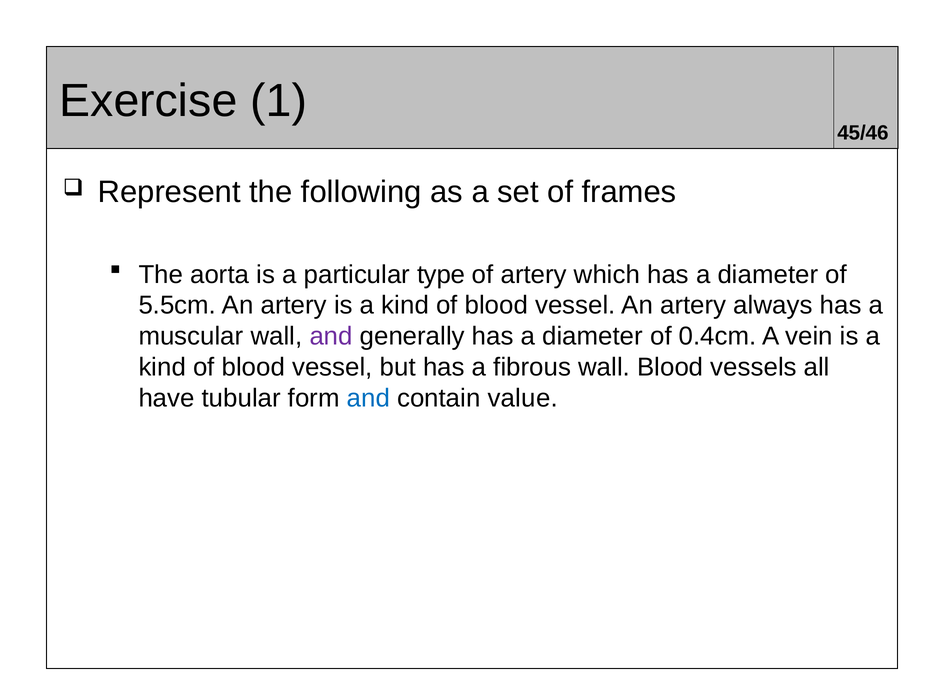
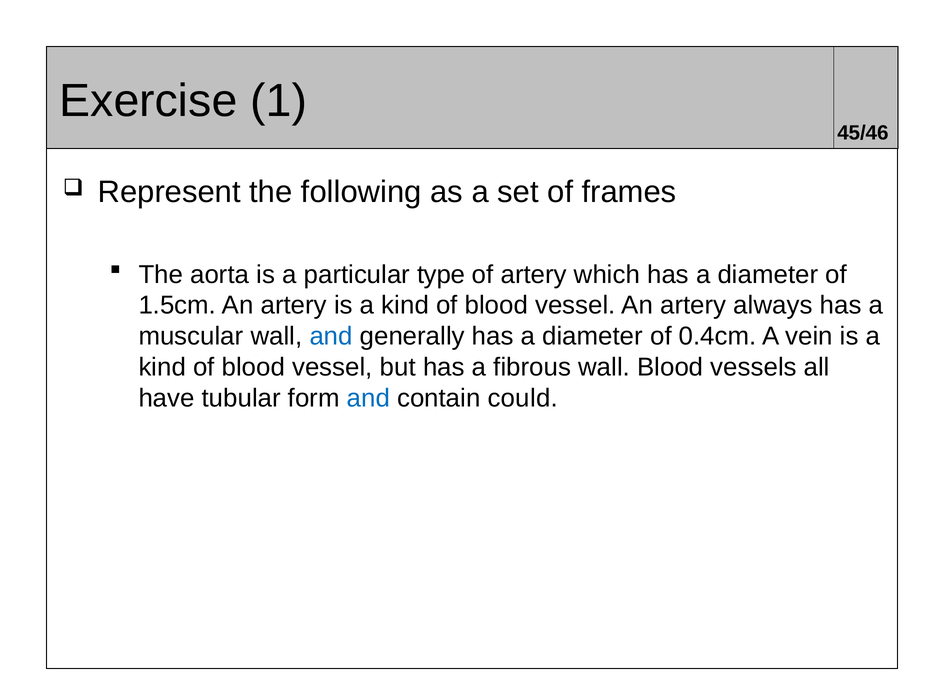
5.5cm: 5.5cm -> 1.5cm
and at (331, 337) colour: purple -> blue
value: value -> could
